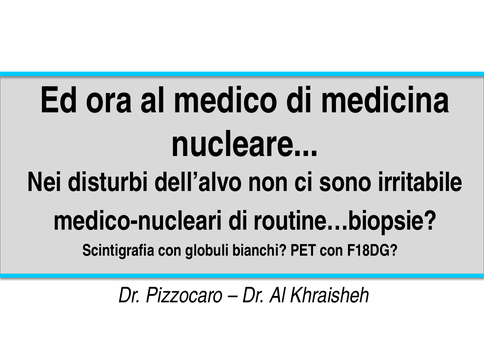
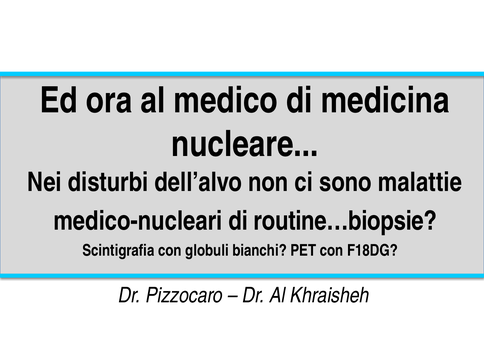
irritabile: irritabile -> malattie
